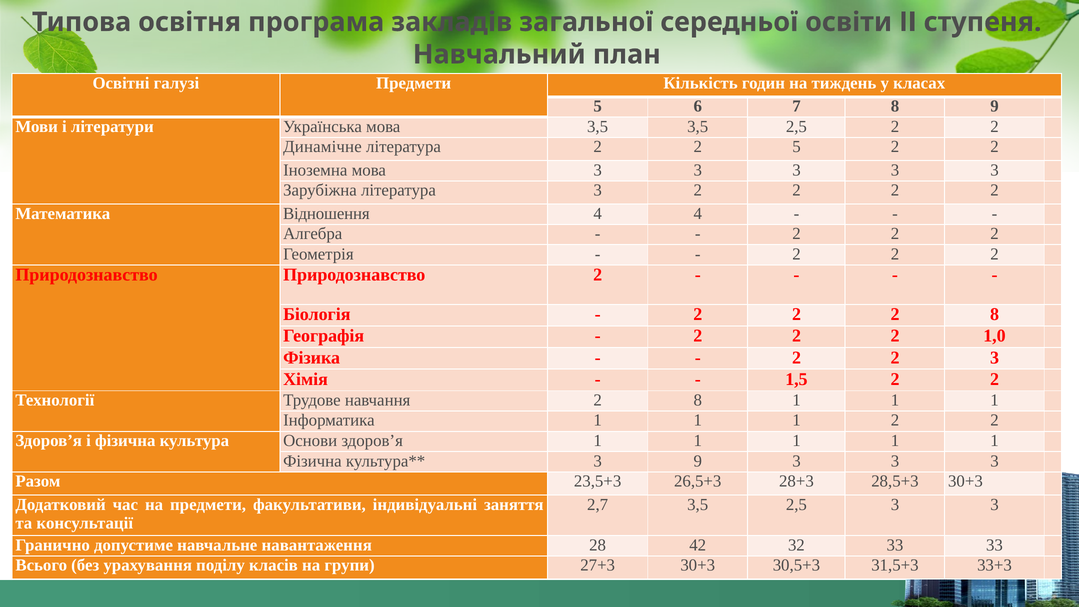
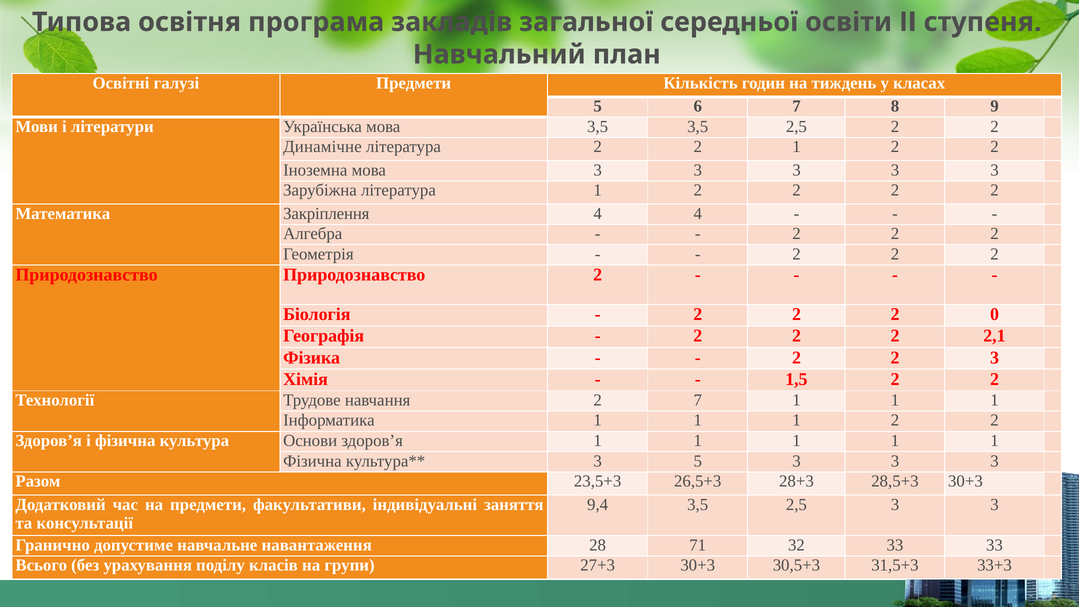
2 5: 5 -> 1
література 3: 3 -> 1
Відношення: Відношення -> Закріплення
2 2 8: 8 -> 0
1,0: 1,0 -> 2,1
навчання 2 8: 8 -> 7
3 9: 9 -> 5
2,7: 2,7 -> 9,4
42: 42 -> 71
